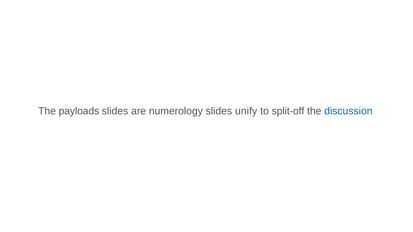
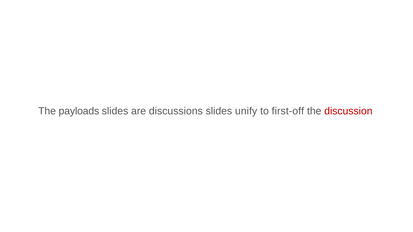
numerology: numerology -> discussions
split-off: split-off -> first-off
discussion colour: blue -> red
